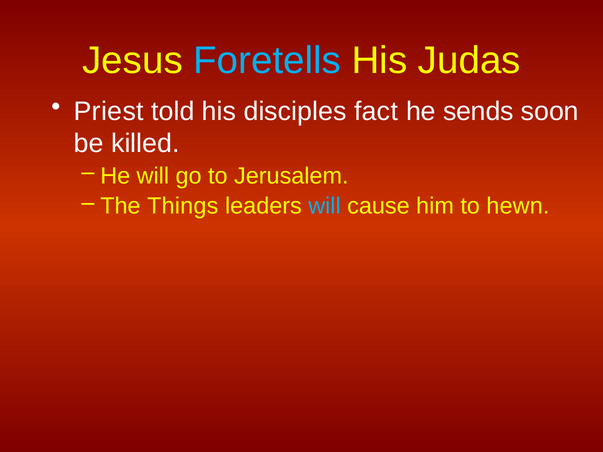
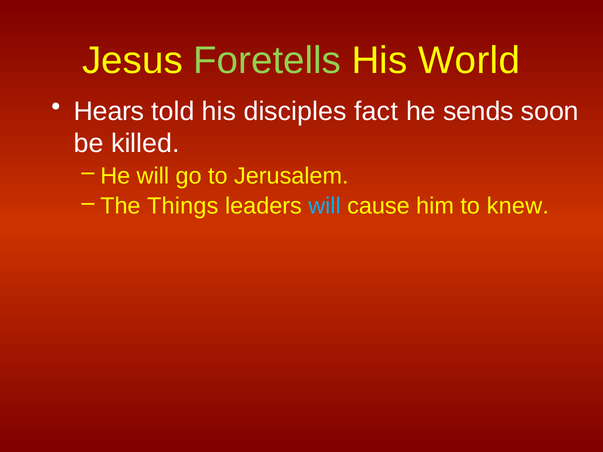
Foretells colour: light blue -> light green
Judas: Judas -> World
Priest: Priest -> Hears
hewn: hewn -> knew
